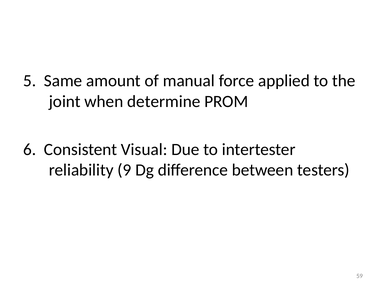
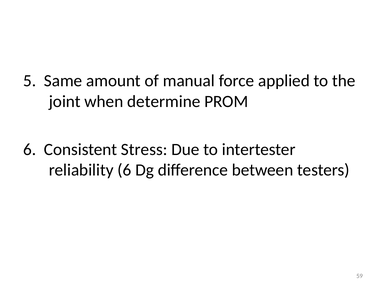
Visual: Visual -> Stress
reliability 9: 9 -> 6
